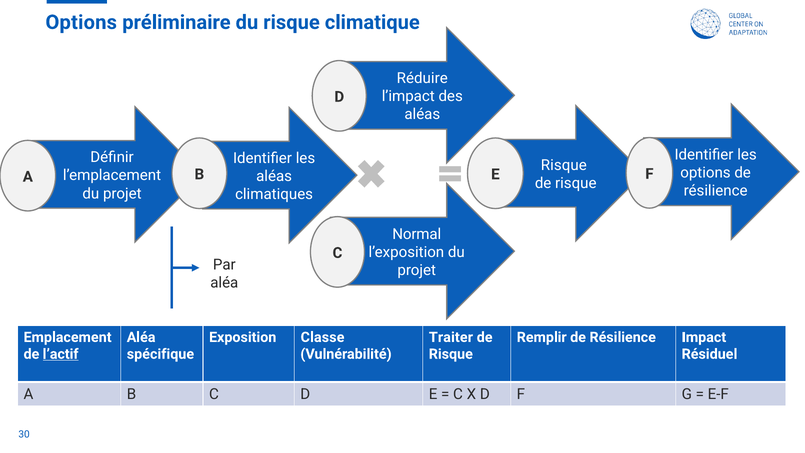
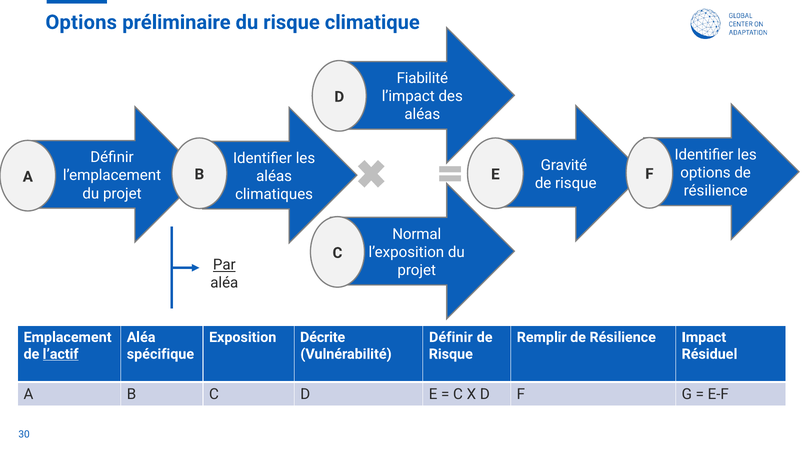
Réduire: Réduire -> Fiabilité
Risque at (564, 165): Risque -> Gravité
Par underline: none -> present
Classe: Classe -> Décrite
Traiter at (451, 337): Traiter -> Définir
